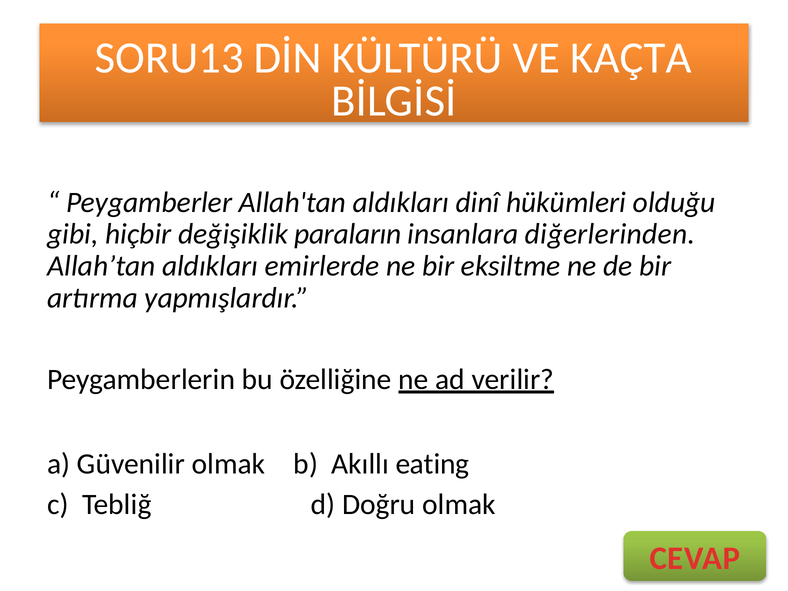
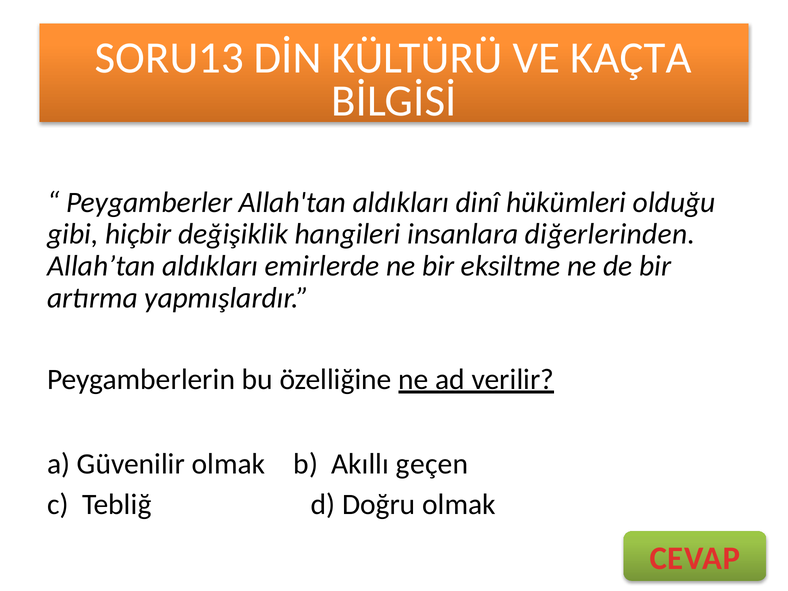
paraların: paraların -> hangileri
eating: eating -> geçen
